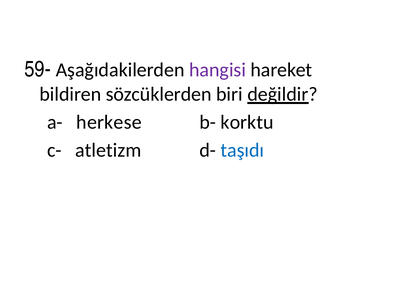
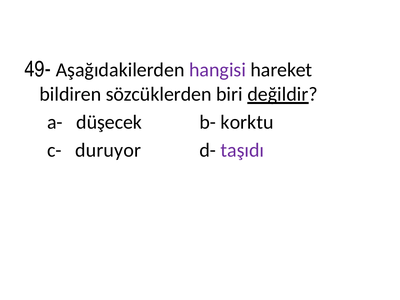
59-: 59- -> 49-
herkese: herkese -> düşecek
atletizm: atletizm -> duruyor
taşıdı colour: blue -> purple
